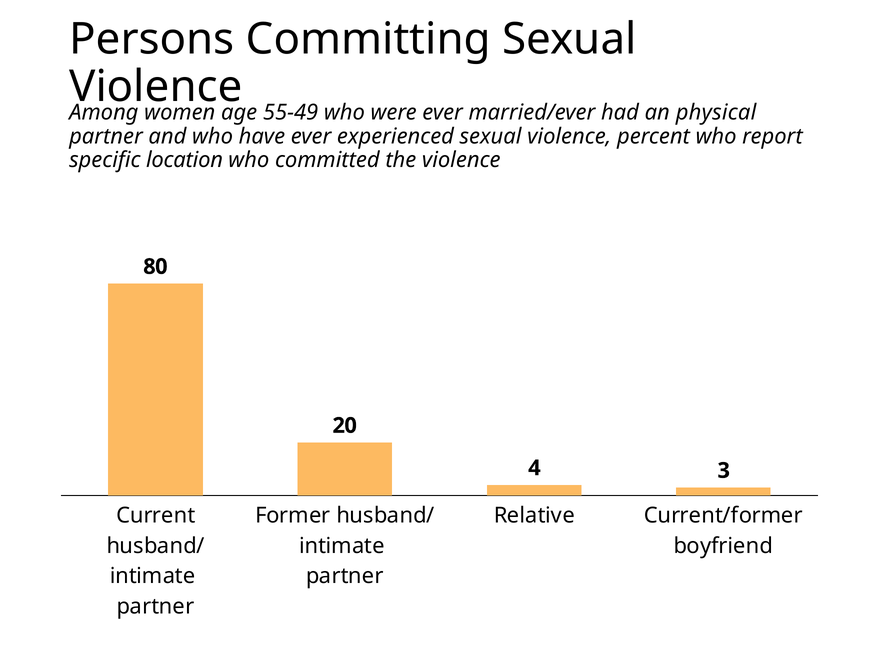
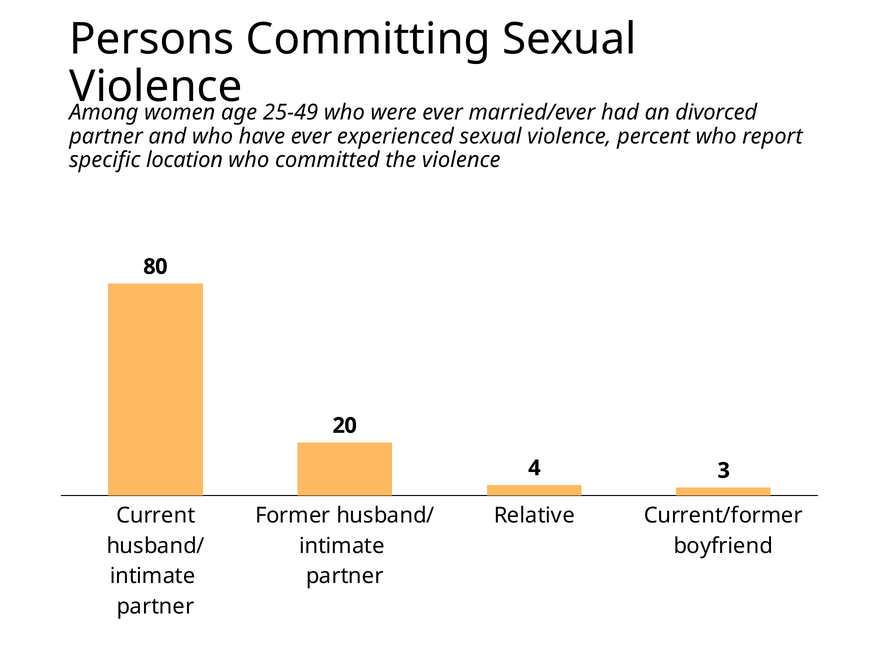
55-49: 55-49 -> 25-49
physical: physical -> divorced
